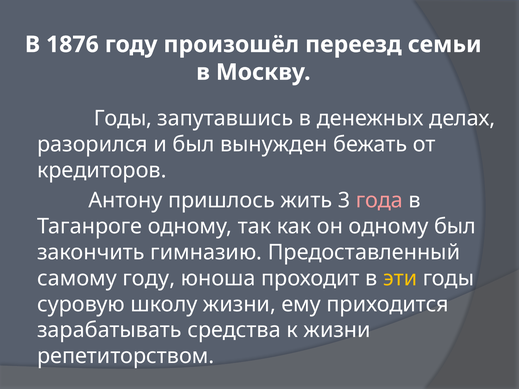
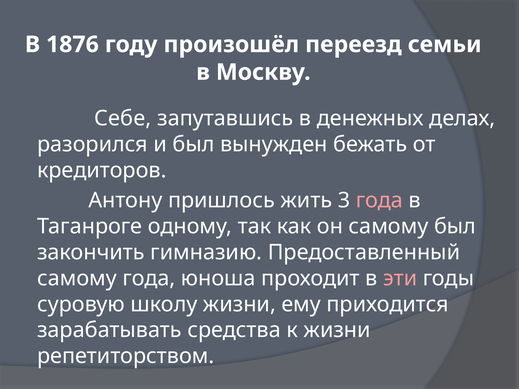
Годы at (123, 118): Годы -> Себе
он одному: одному -> самому
самому году: году -> года
эти colour: yellow -> pink
